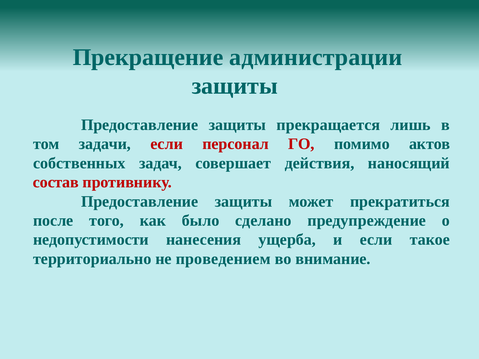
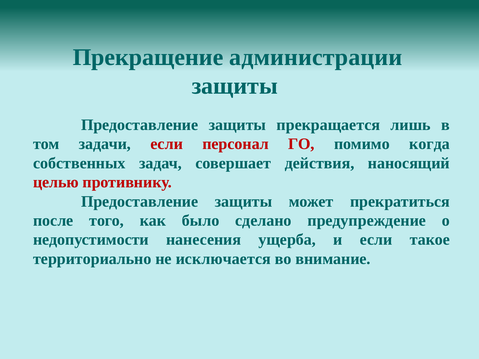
актов: актов -> когда
состав: состав -> целью
проведением: проведением -> исключается
